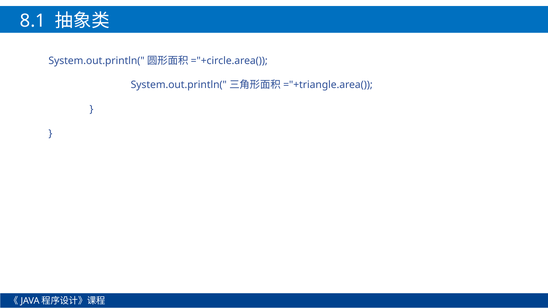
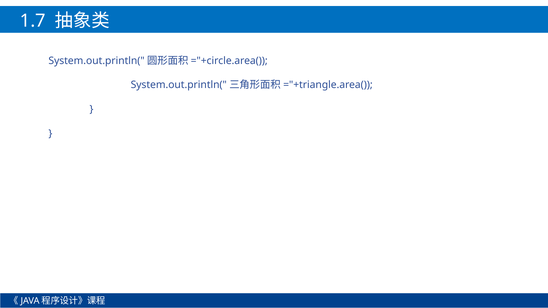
8.1: 8.1 -> 1.7
